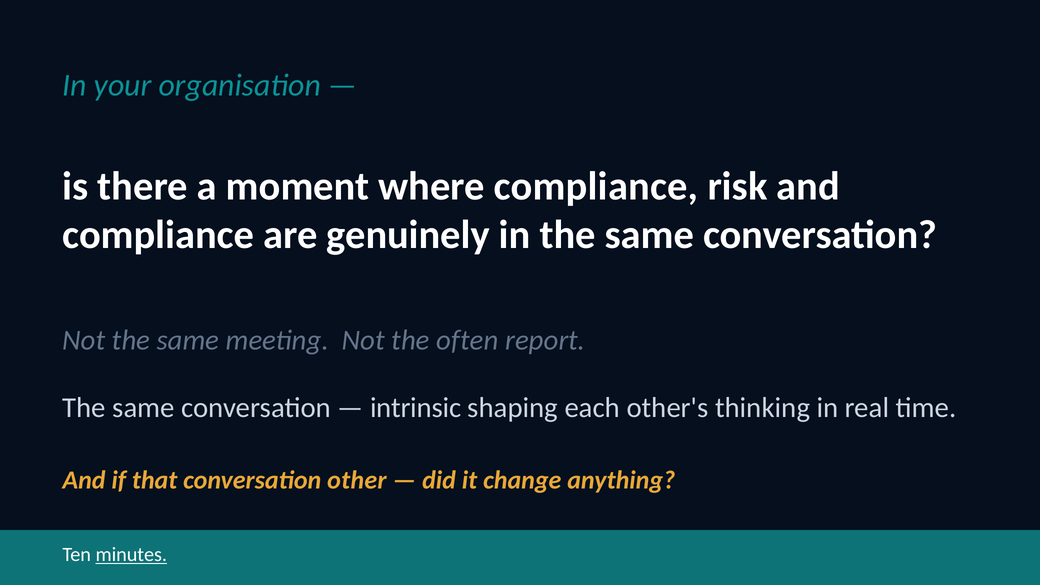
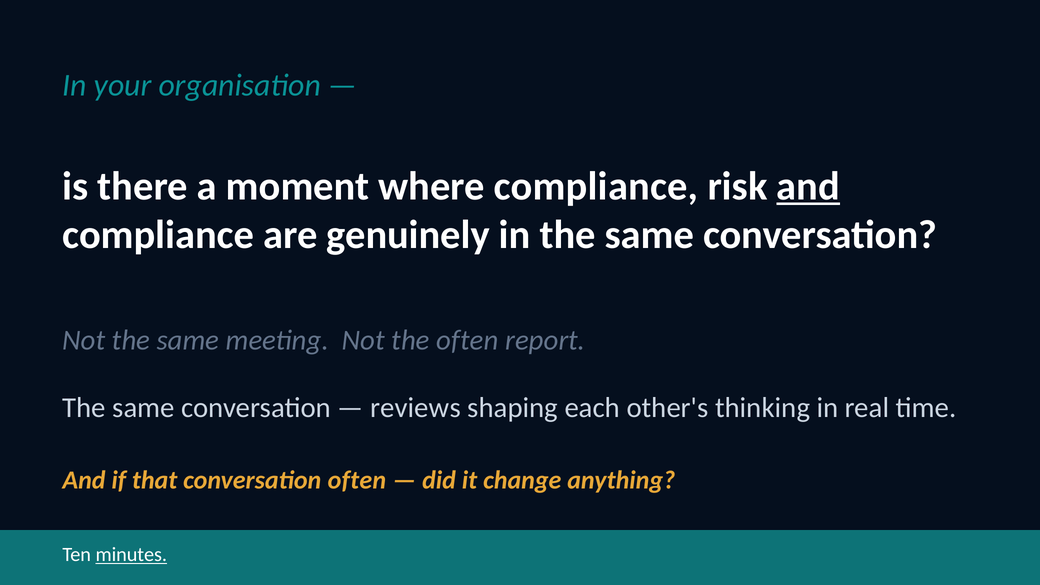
and at (808, 186) underline: none -> present
intrinsic: intrinsic -> reviews
conversation other: other -> often
